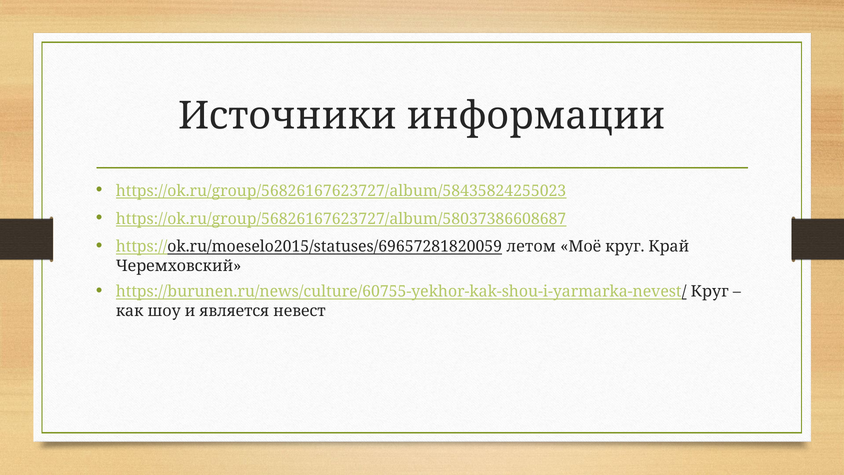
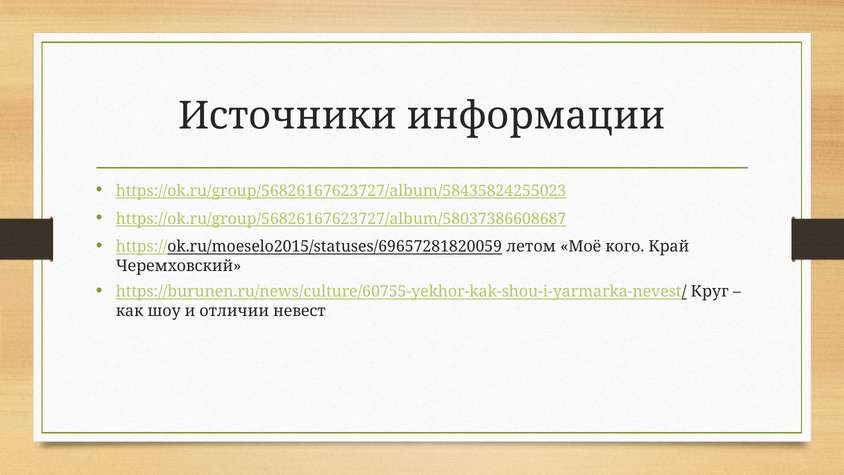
Моё круг: круг -> кого
является: является -> отличии
